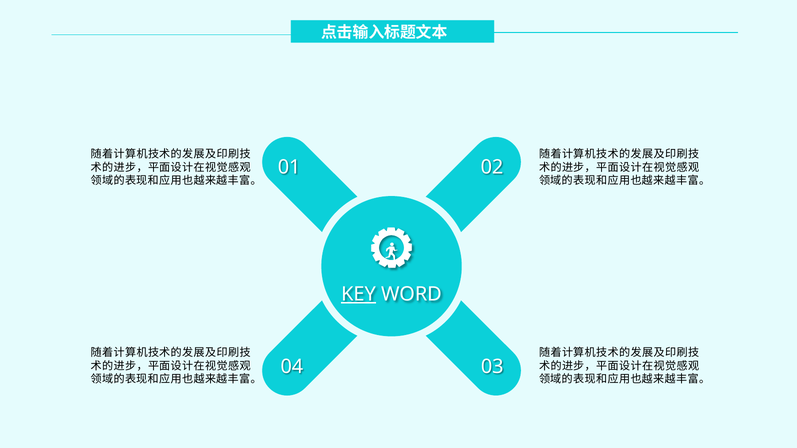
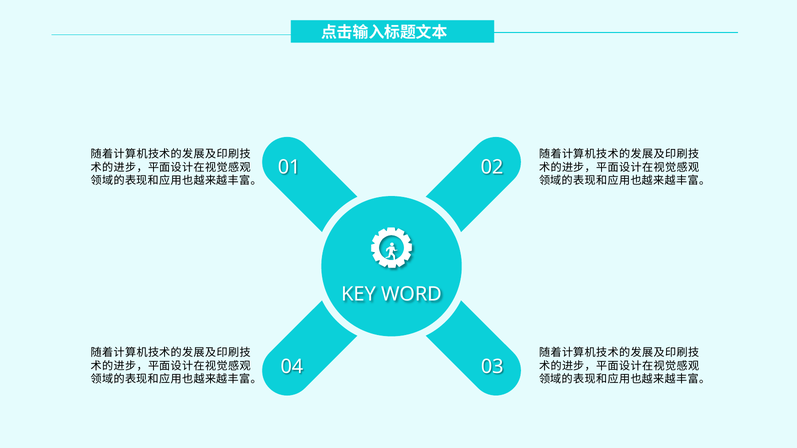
KEY underline: present -> none
